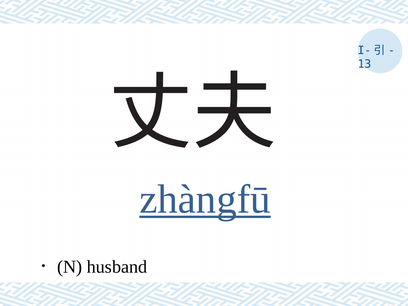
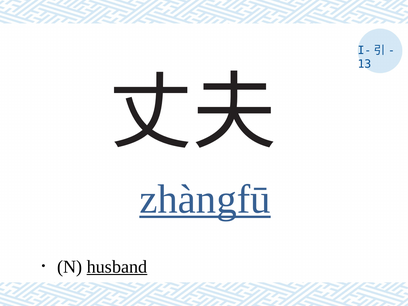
husband underline: none -> present
